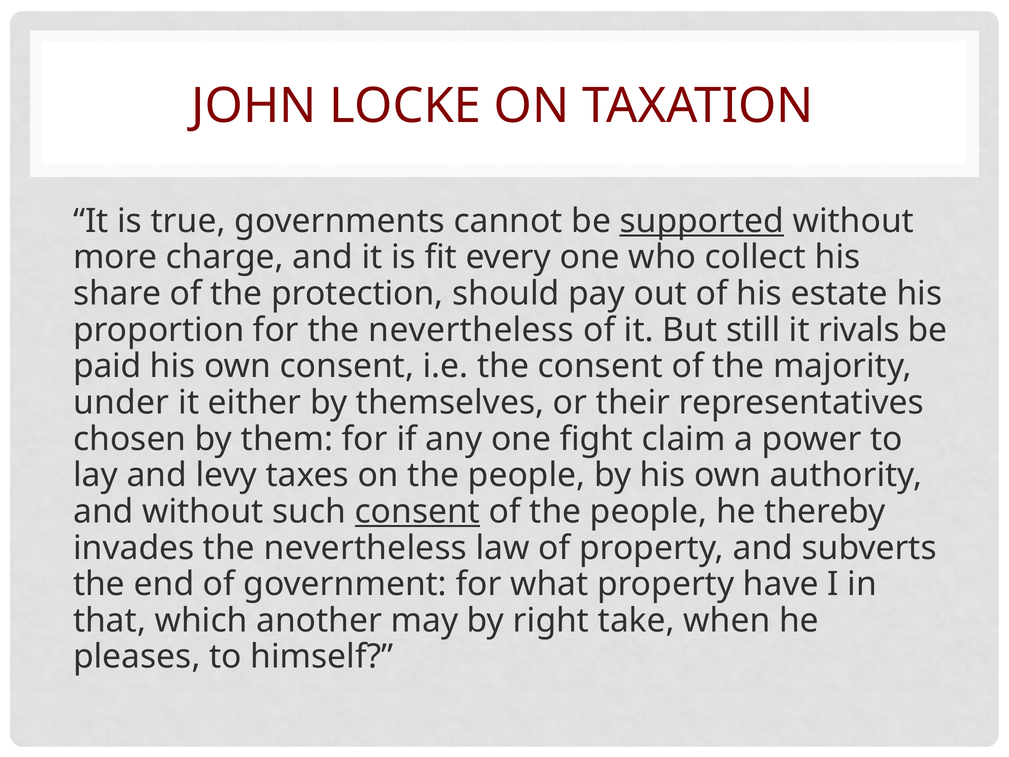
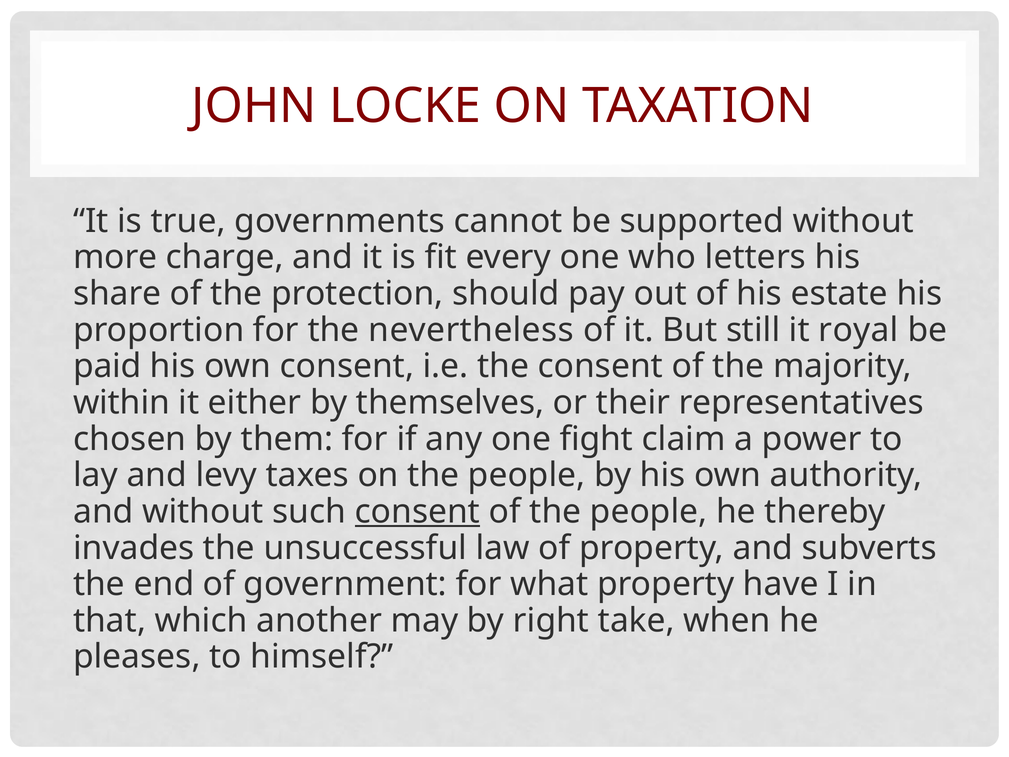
supported underline: present -> none
collect: collect -> letters
rivals: rivals -> royal
under: under -> within
invades the nevertheless: nevertheless -> unsuccessful
